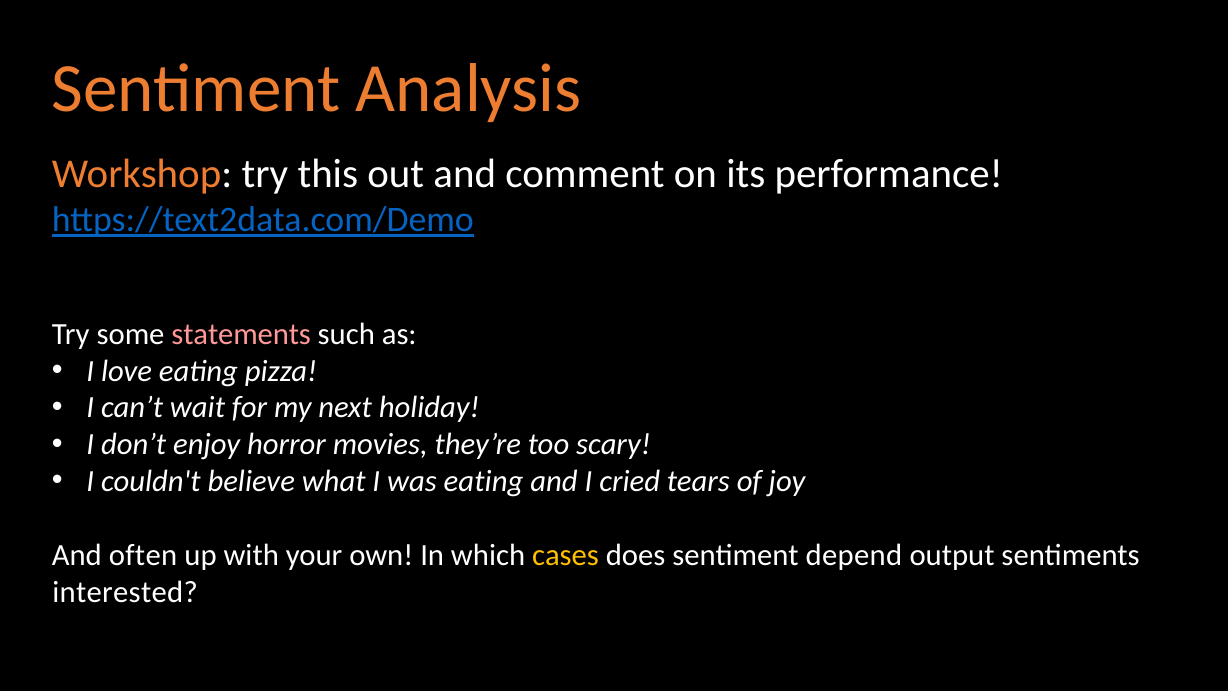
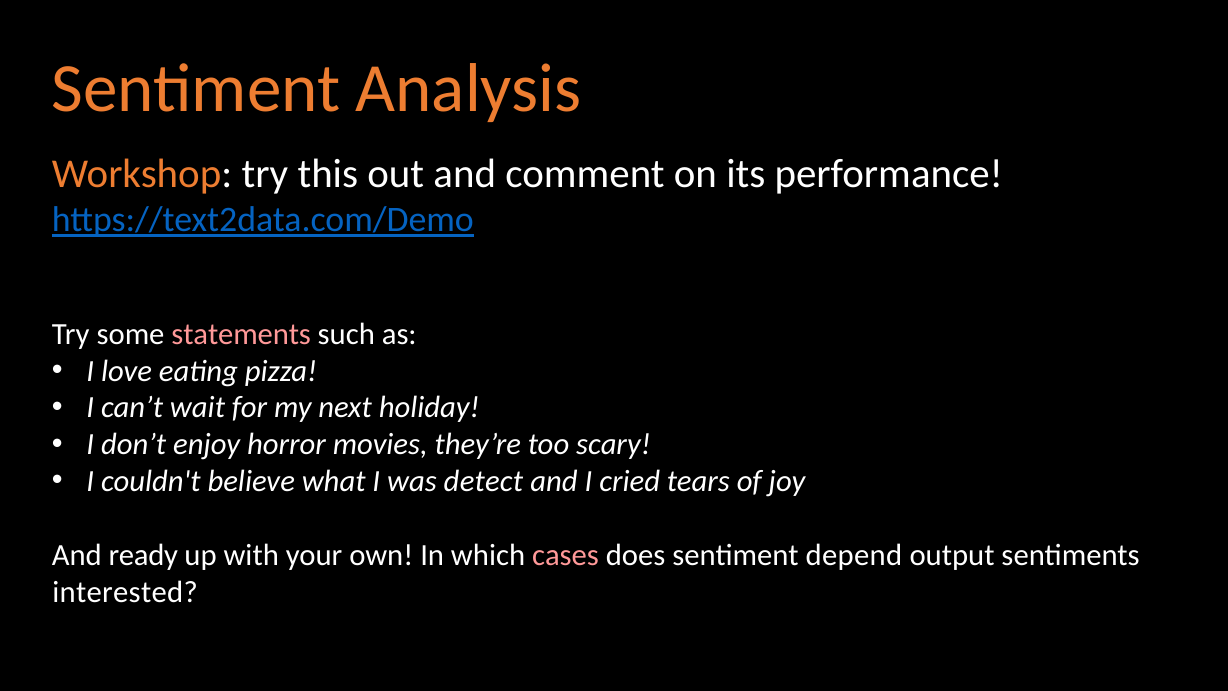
was eating: eating -> detect
often: often -> ready
cases colour: yellow -> pink
